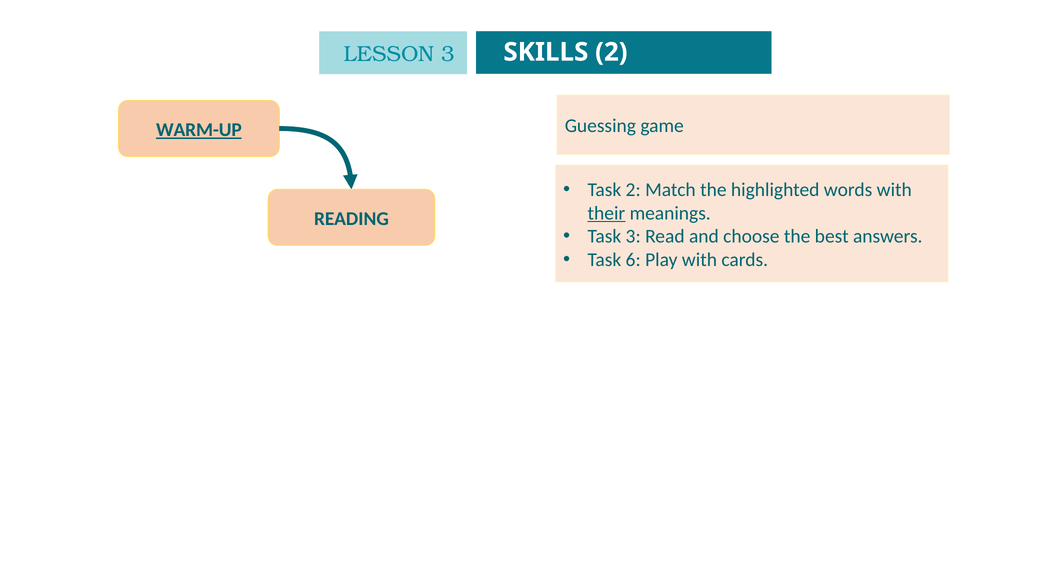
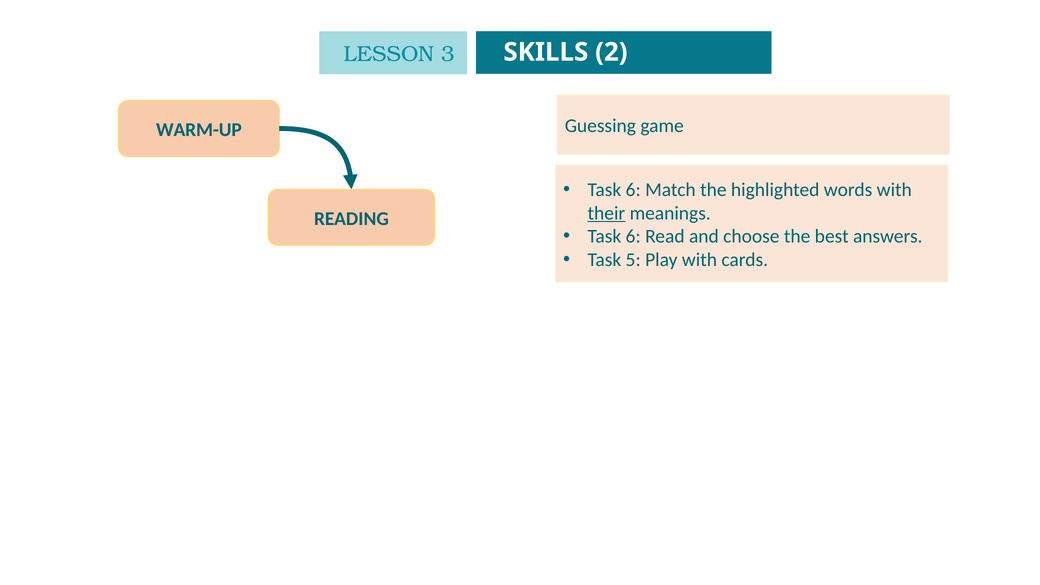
WARM-UP underline: present -> none
2 at (633, 190): 2 -> 6
3 at (633, 236): 3 -> 6
6: 6 -> 5
